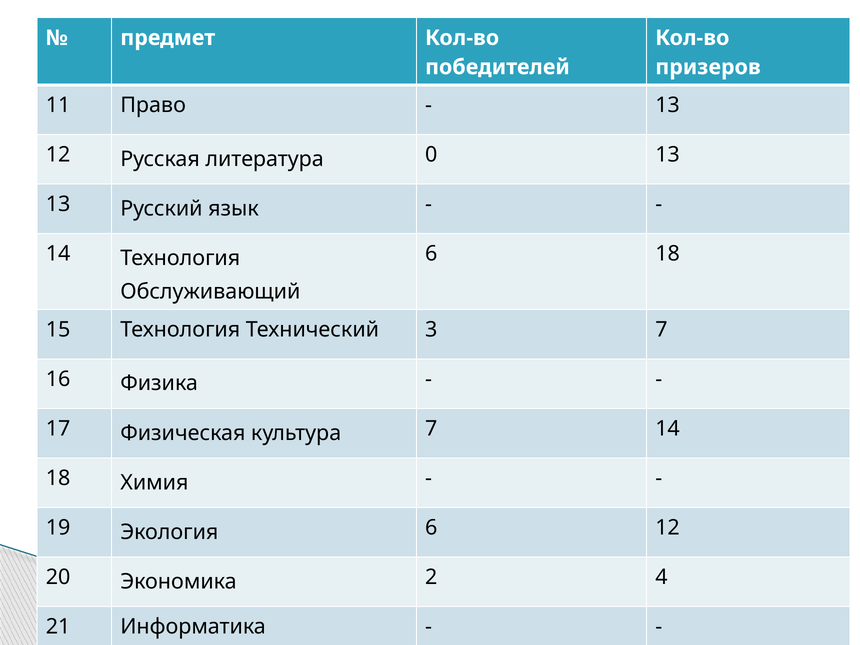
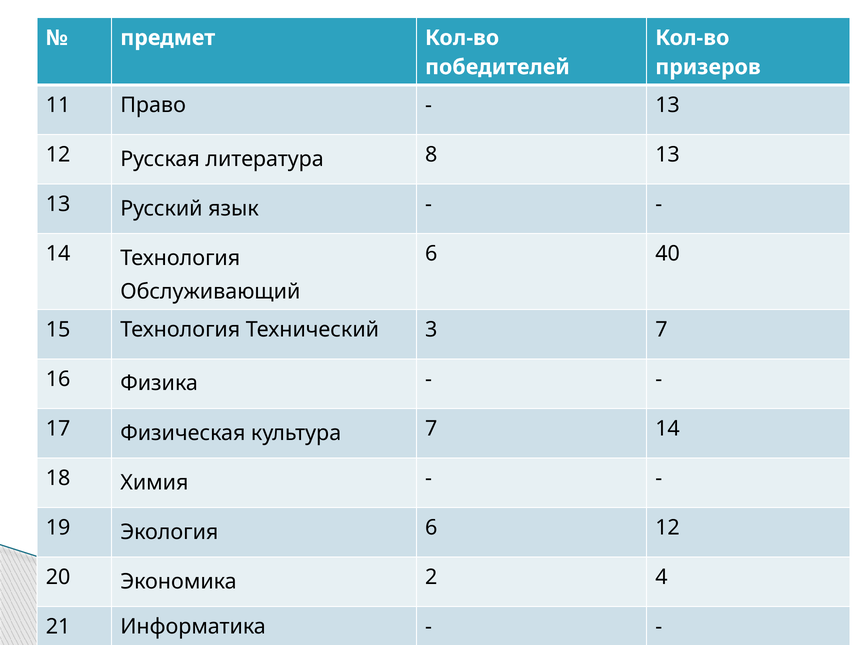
0: 0 -> 8
6 18: 18 -> 40
